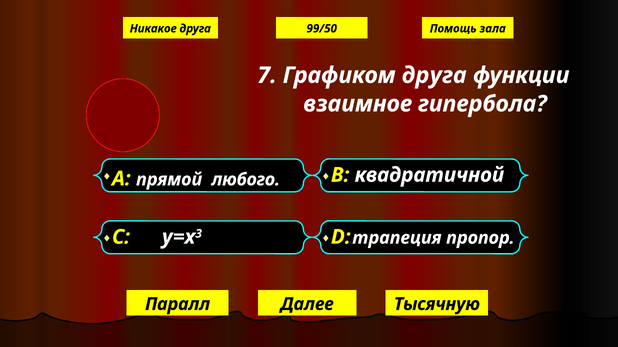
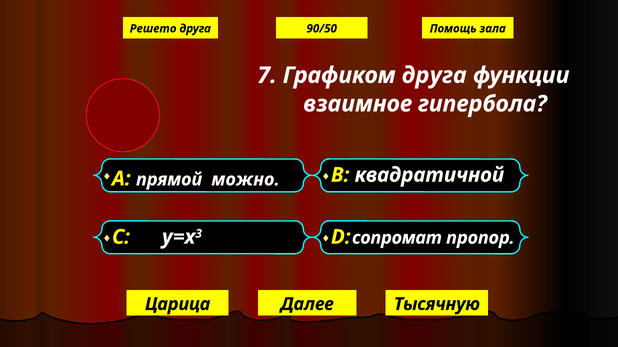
Никакое: Никакое -> Решето
99/50: 99/50 -> 90/50
любого: любого -> можно
трапеция: трапеция -> сопромат
Паралл: Паралл -> Царица
